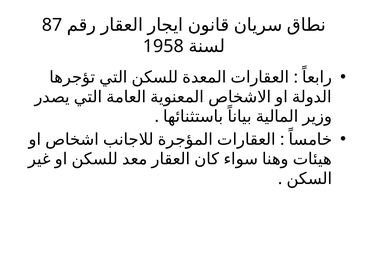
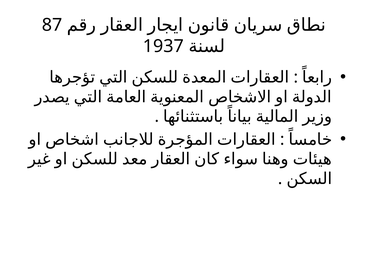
1958: 1958 -> 1937
